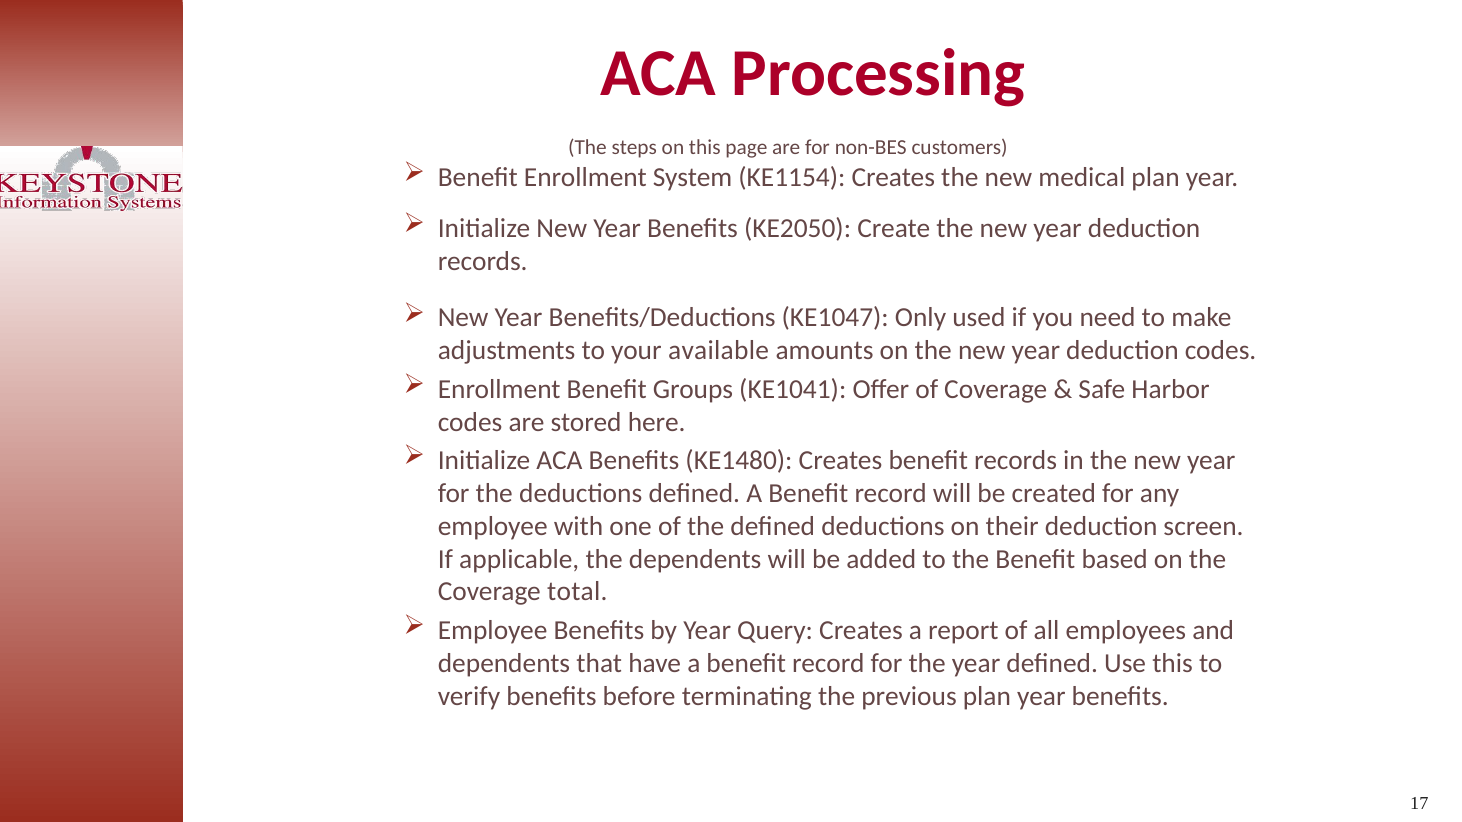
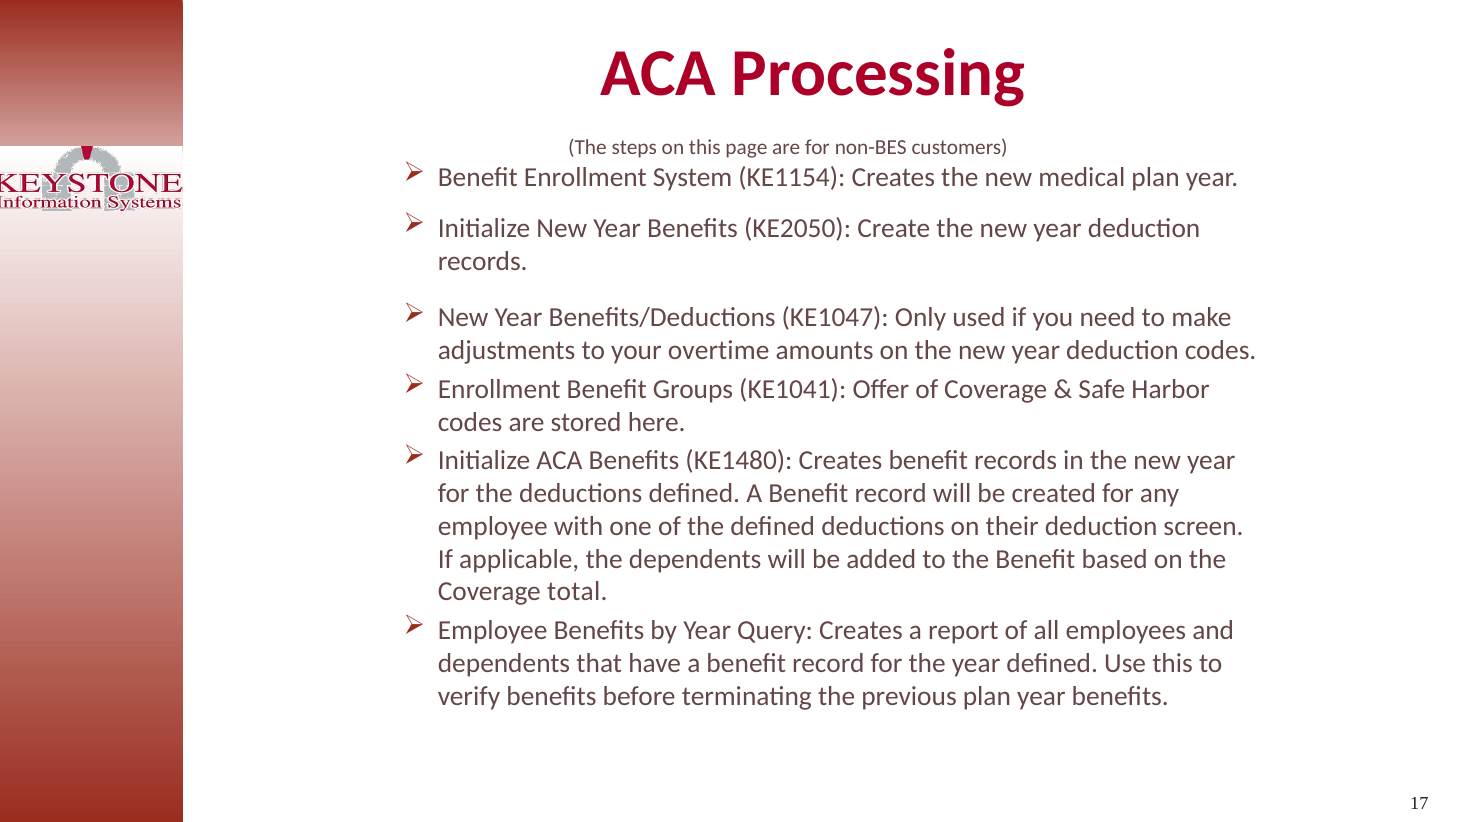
available: available -> overtime
